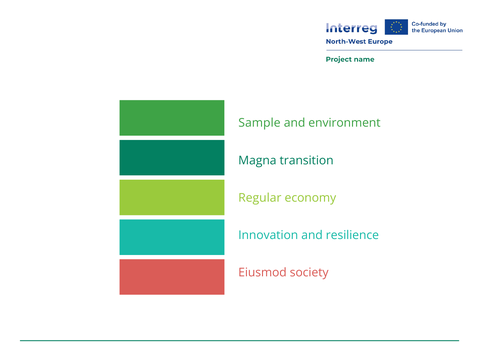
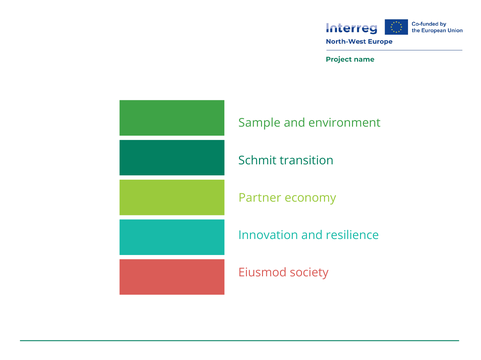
Magna: Magna -> Schmit
Regular: Regular -> Partner
